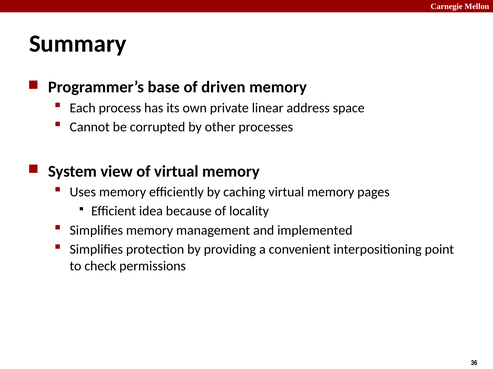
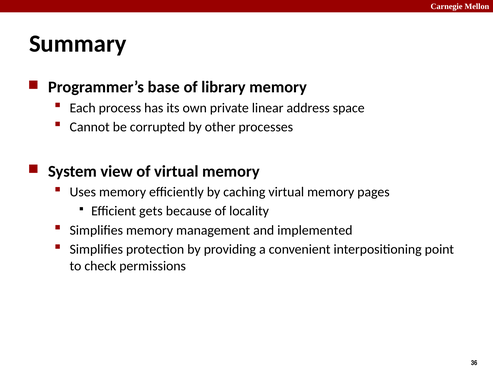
driven: driven -> library
idea: idea -> gets
